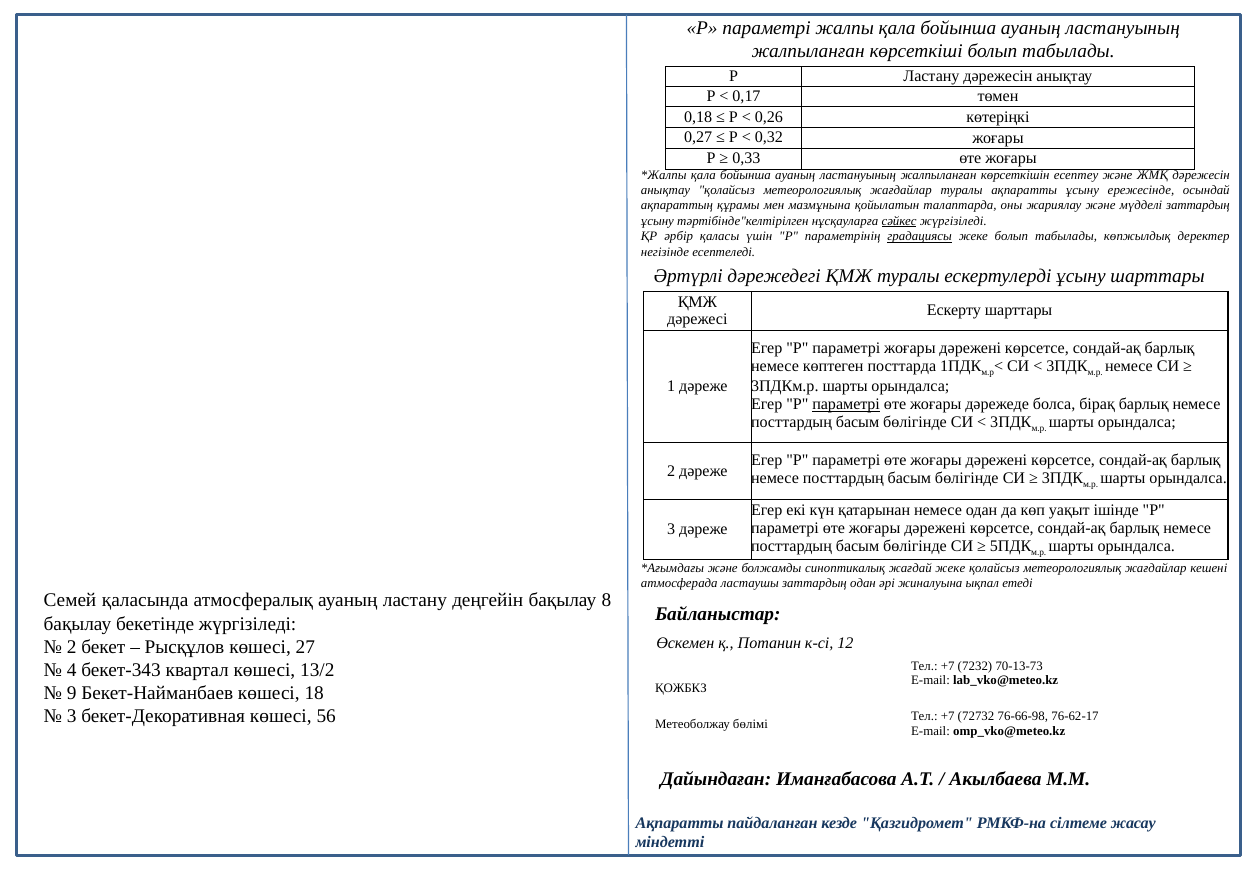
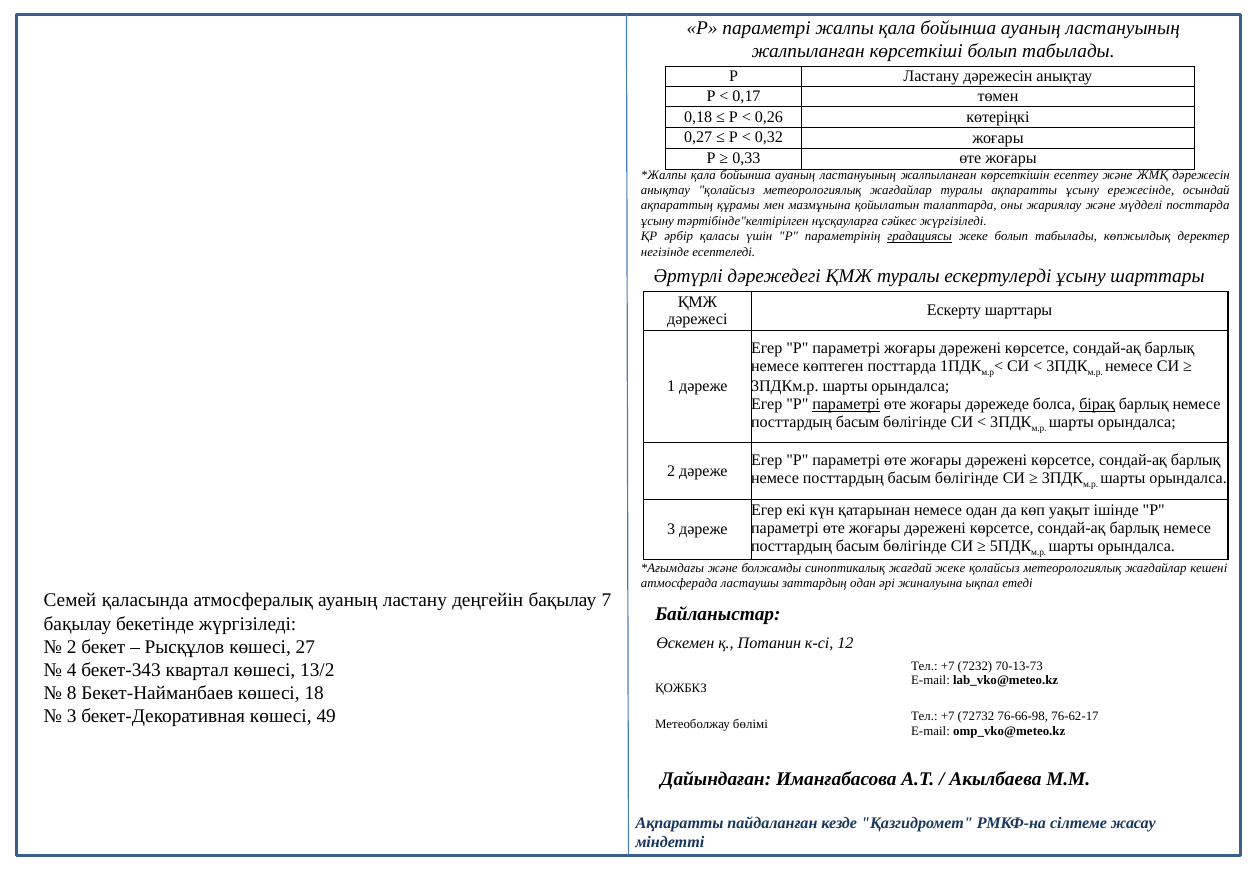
мүдделі заттардың: заттардың -> посттарда
сәйкес underline: present -> none
бірақ underline: none -> present
8: 8 -> 7
9: 9 -> 8
56: 56 -> 49
